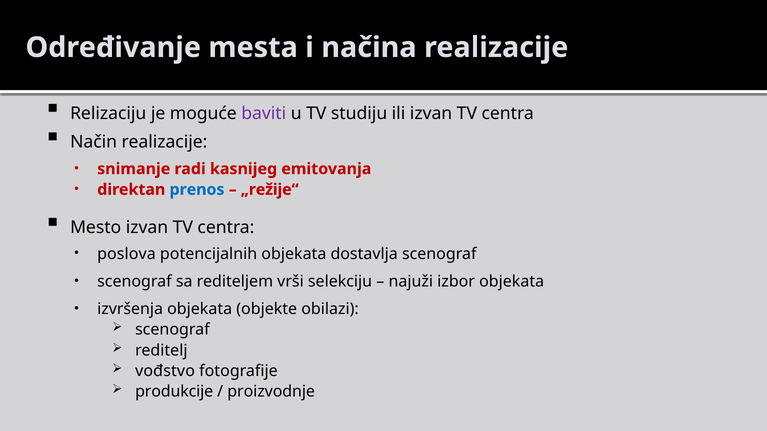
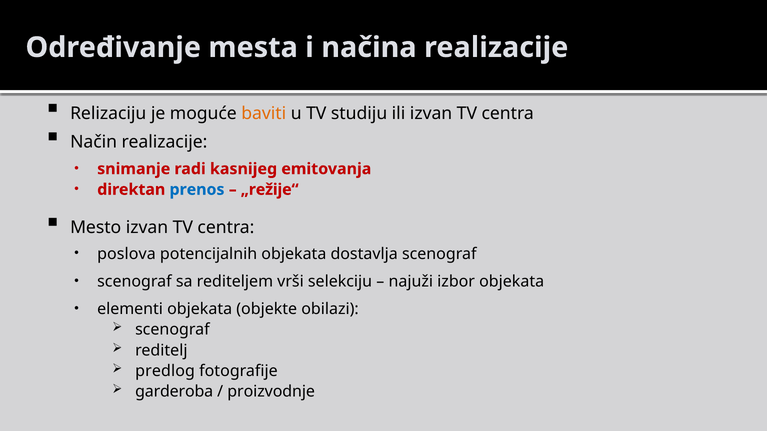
baviti colour: purple -> orange
izvršenja: izvršenja -> elementi
vođstvo: vođstvo -> predlog
produkcije: produkcije -> garderoba
